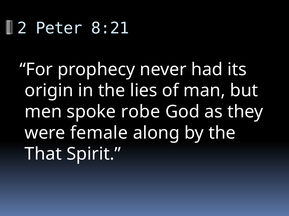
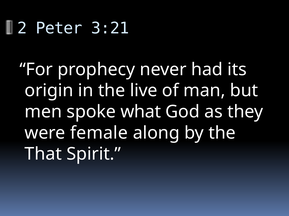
8:21: 8:21 -> 3:21
lies: lies -> live
robe: robe -> what
